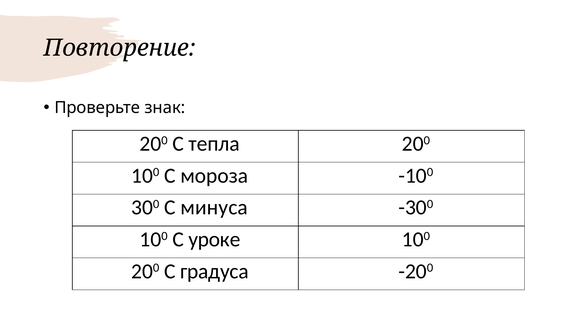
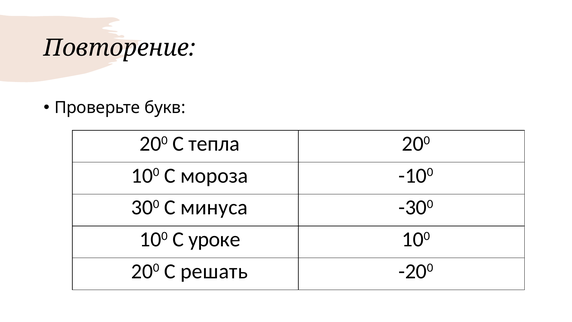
знак: знак -> букв
градуса: градуса -> решать
